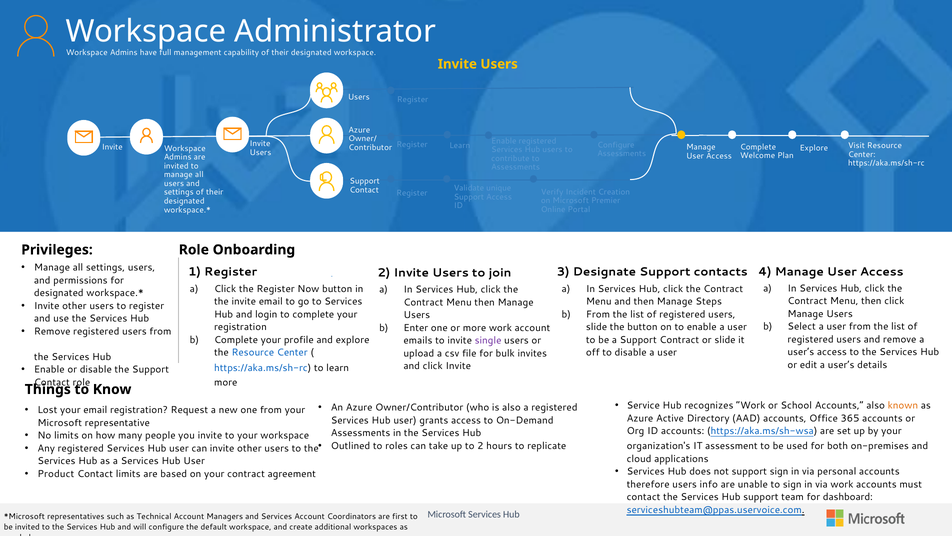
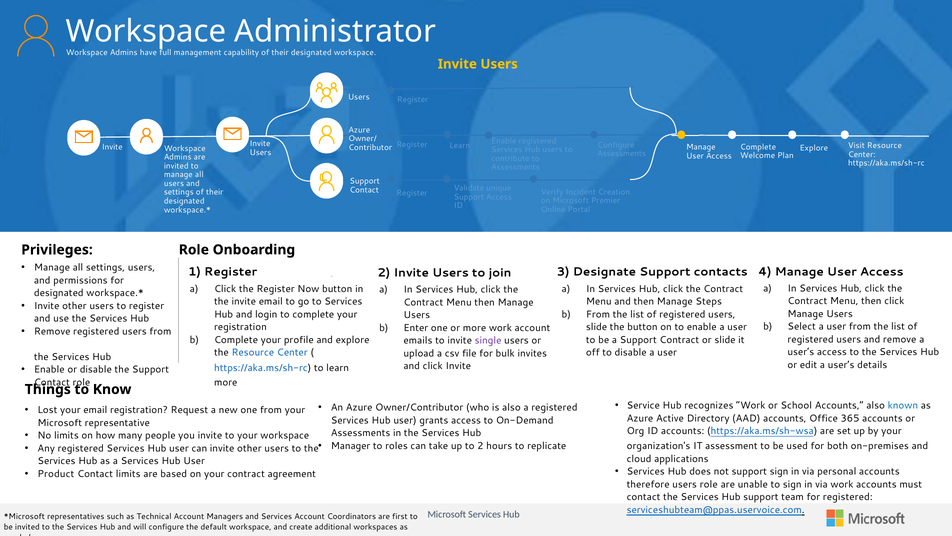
known colour: orange -> blue
Outlined: Outlined -> Manager
users info: info -> role
for dashboard: dashboard -> registered
